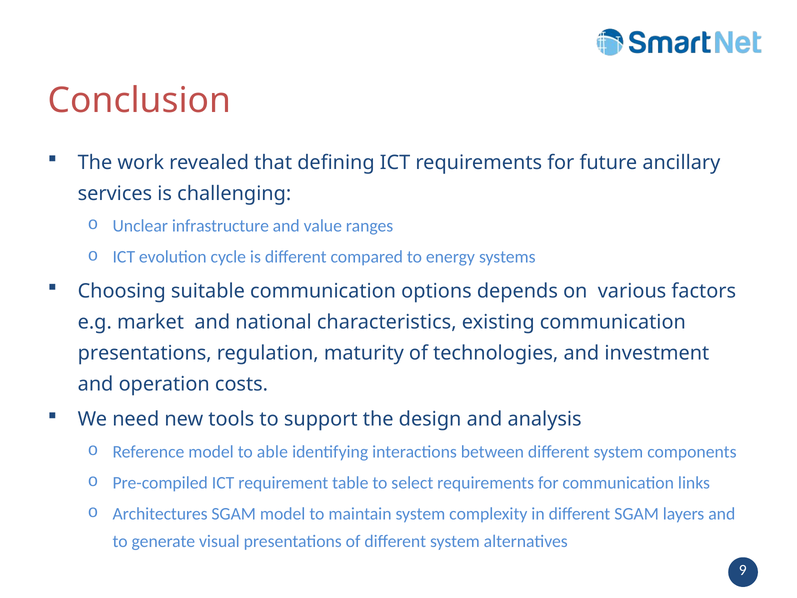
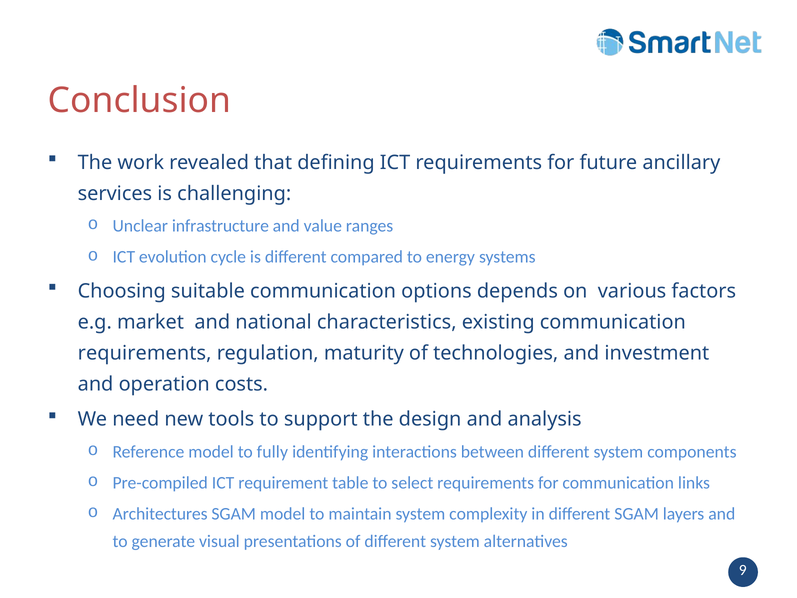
presentations at (145, 353): presentations -> requirements
able: able -> fully
